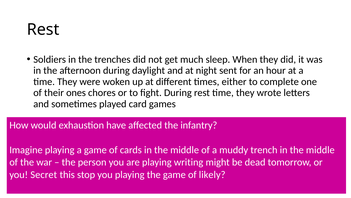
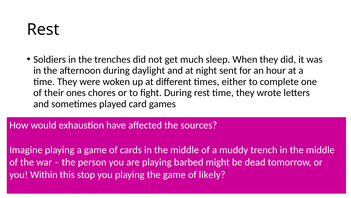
infantry: infantry -> sources
writing: writing -> barbed
Secret: Secret -> Within
